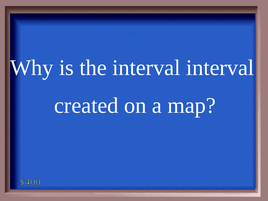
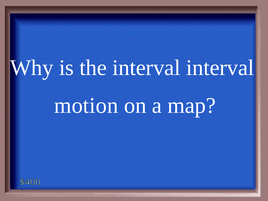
created: created -> motion
